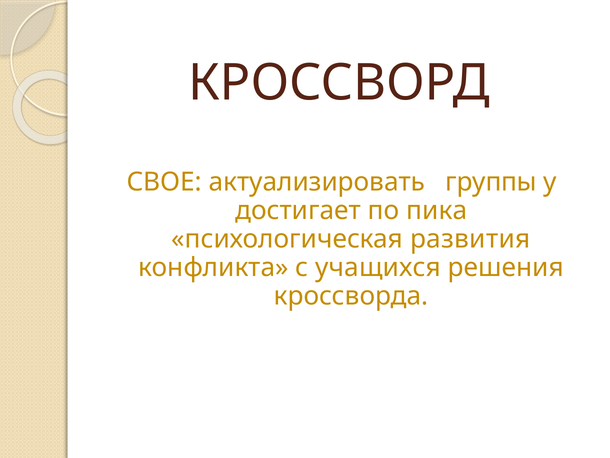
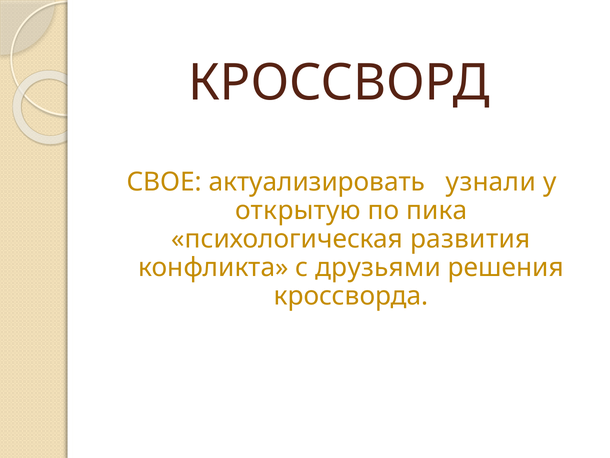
группы: группы -> узнали
достигает: достигает -> открытую
учащихся: учащихся -> друзьями
